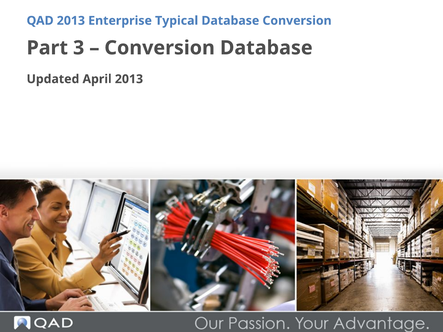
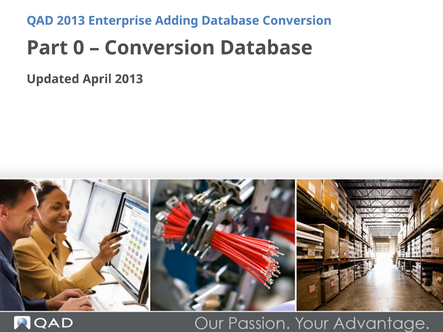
Typical: Typical -> Adding
3: 3 -> 0
